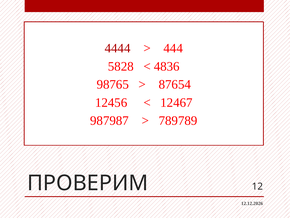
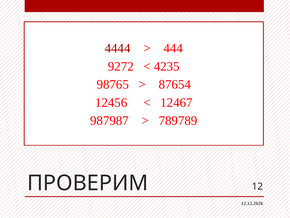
5828: 5828 -> 9272
4836: 4836 -> 4235
